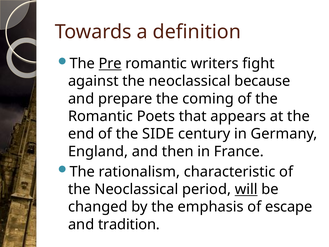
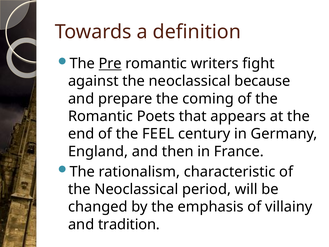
SIDE: SIDE -> FEEL
will underline: present -> none
escape: escape -> villainy
